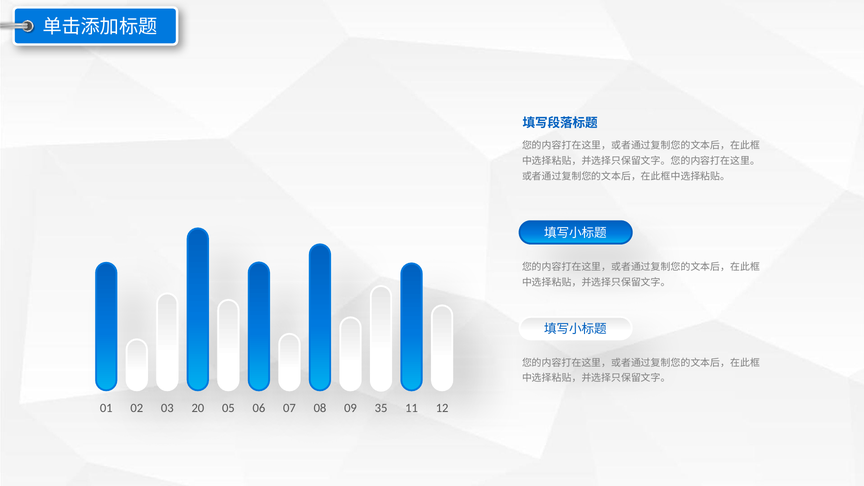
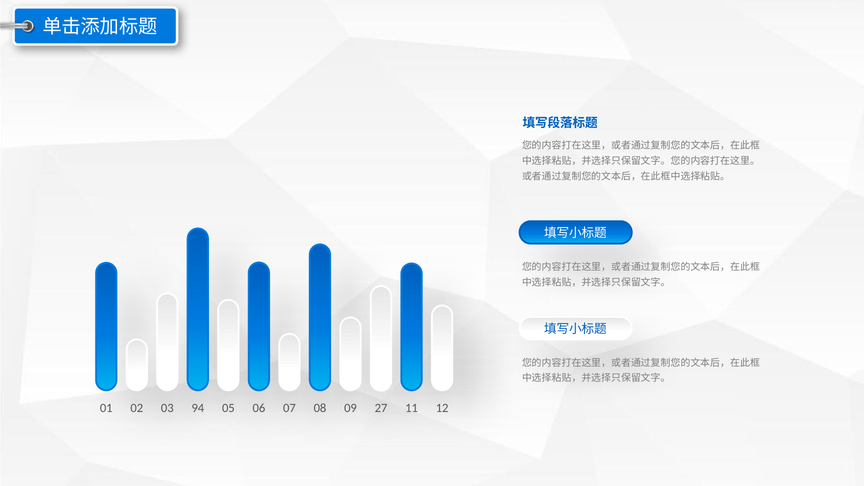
20: 20 -> 94
35: 35 -> 27
